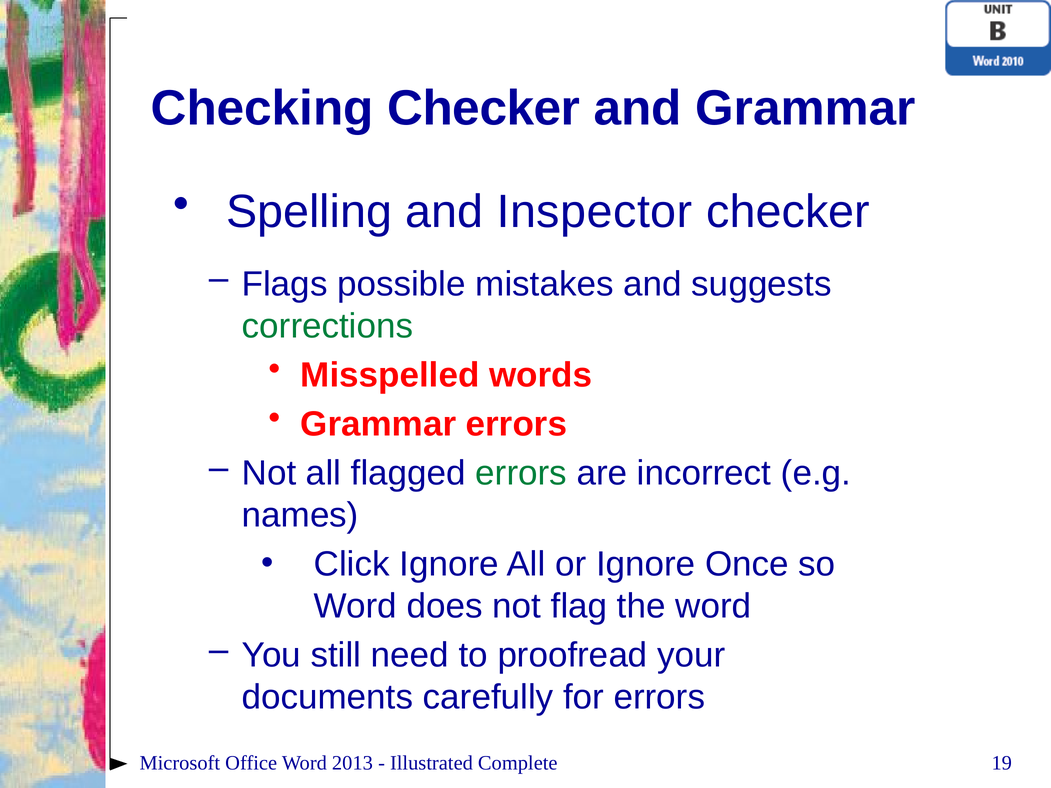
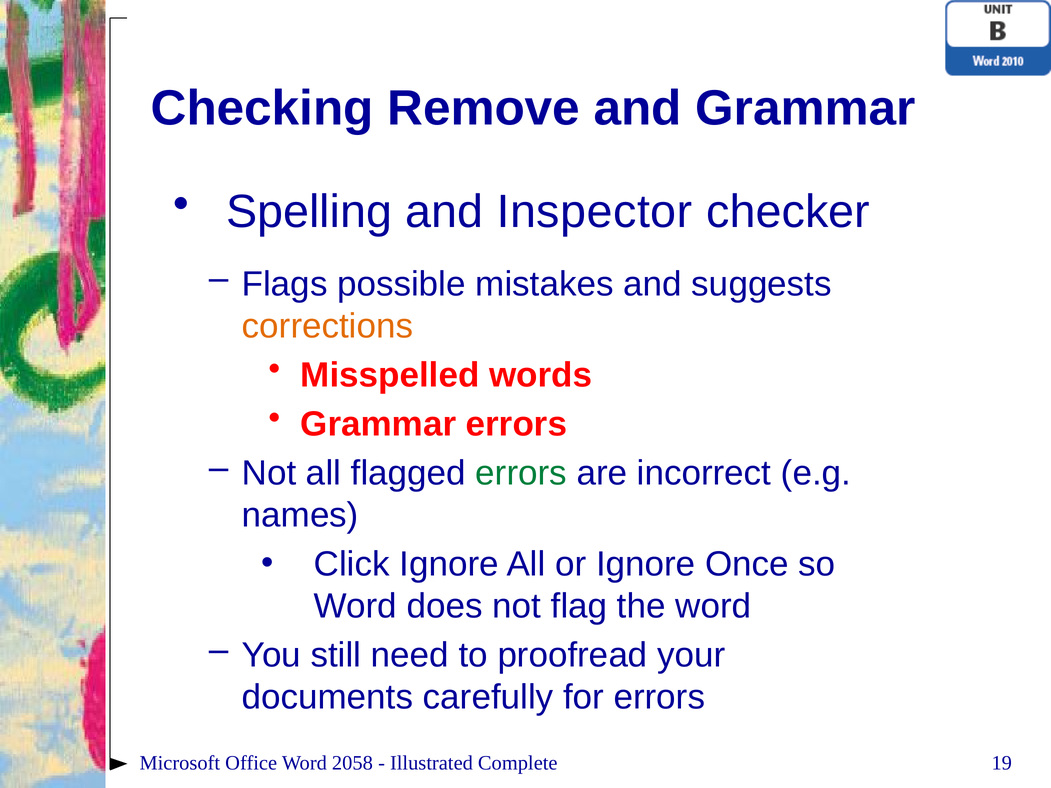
Checking Checker: Checker -> Remove
corrections colour: green -> orange
2013: 2013 -> 2058
